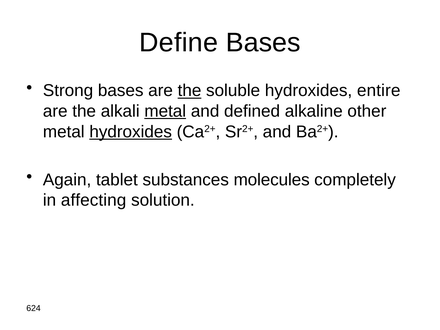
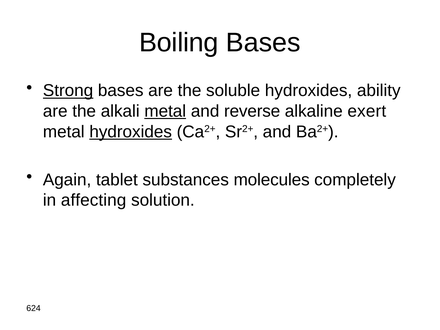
Define: Define -> Boiling
Strong underline: none -> present
the at (189, 91) underline: present -> none
entire: entire -> ability
defined: defined -> reverse
other: other -> exert
